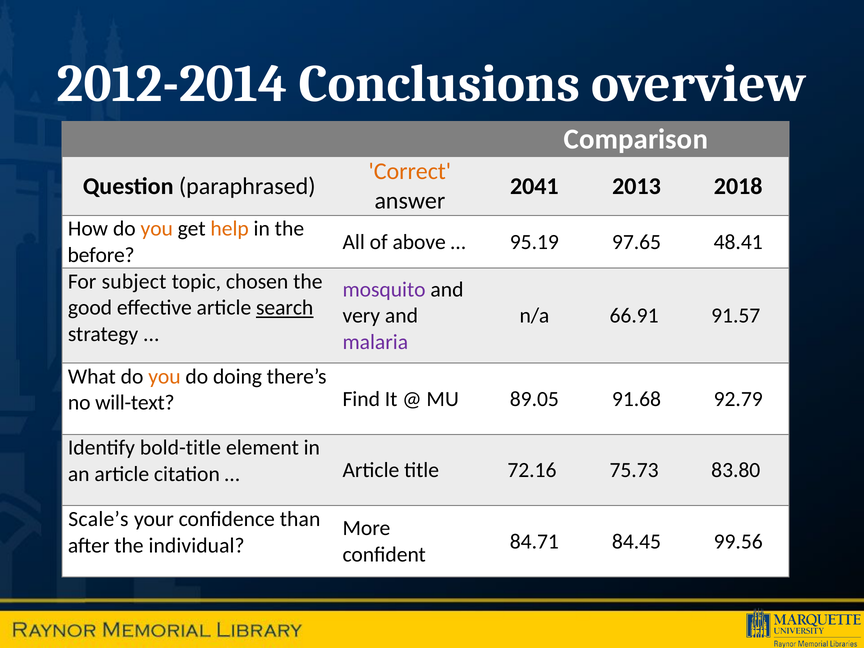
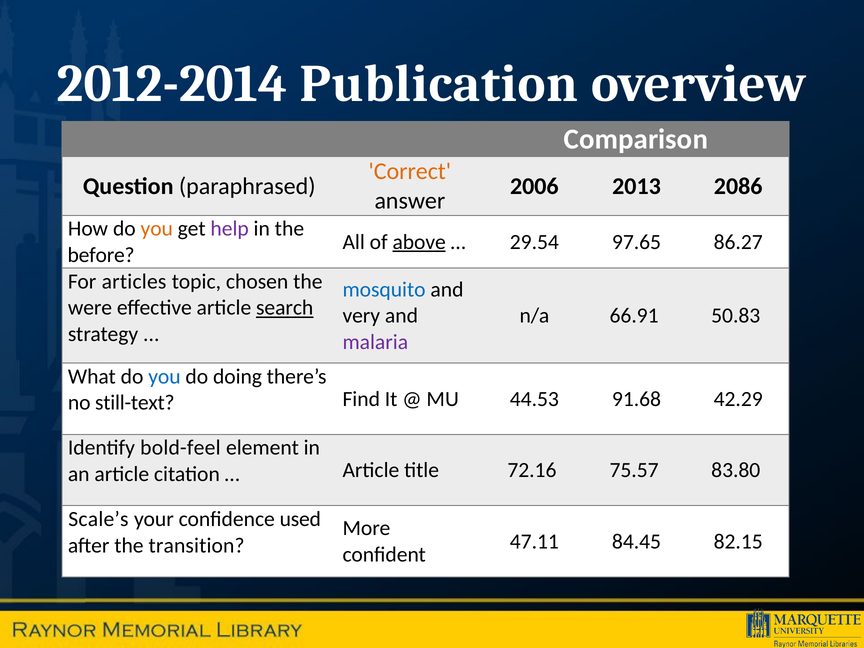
Conclusions: Conclusions -> Publication
2041: 2041 -> 2006
2018: 2018 -> 2086
help colour: orange -> purple
above underline: none -> present
95.19: 95.19 -> 29.54
48.41: 48.41 -> 86.27
subject: subject -> articles
mosquito colour: purple -> blue
good: good -> were
91.57: 91.57 -> 50.83
you at (164, 377) colour: orange -> blue
will-text: will-text -> still-text
89.05: 89.05 -> 44.53
92.79: 92.79 -> 42.29
bold-title: bold-title -> bold-feel
75.73: 75.73 -> 75.57
than: than -> used
84.71: 84.71 -> 47.11
99.56: 99.56 -> 82.15
individual: individual -> transition
